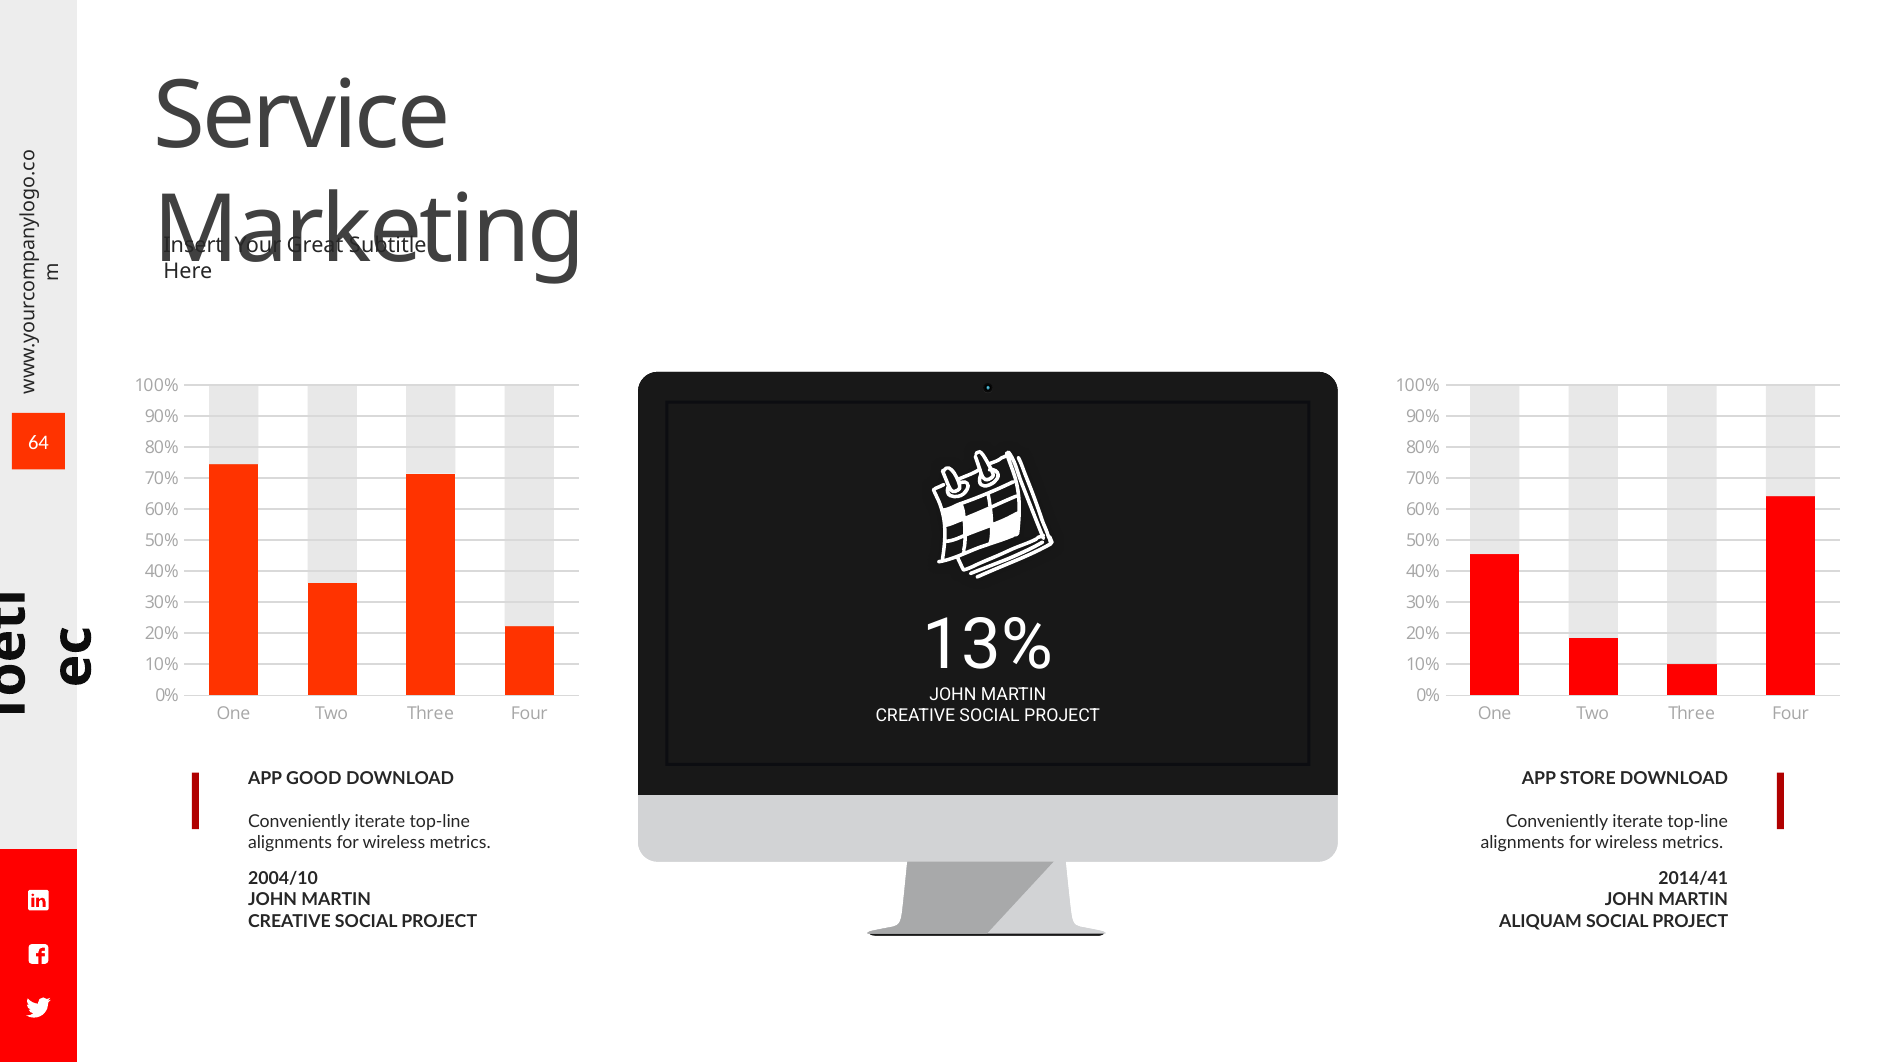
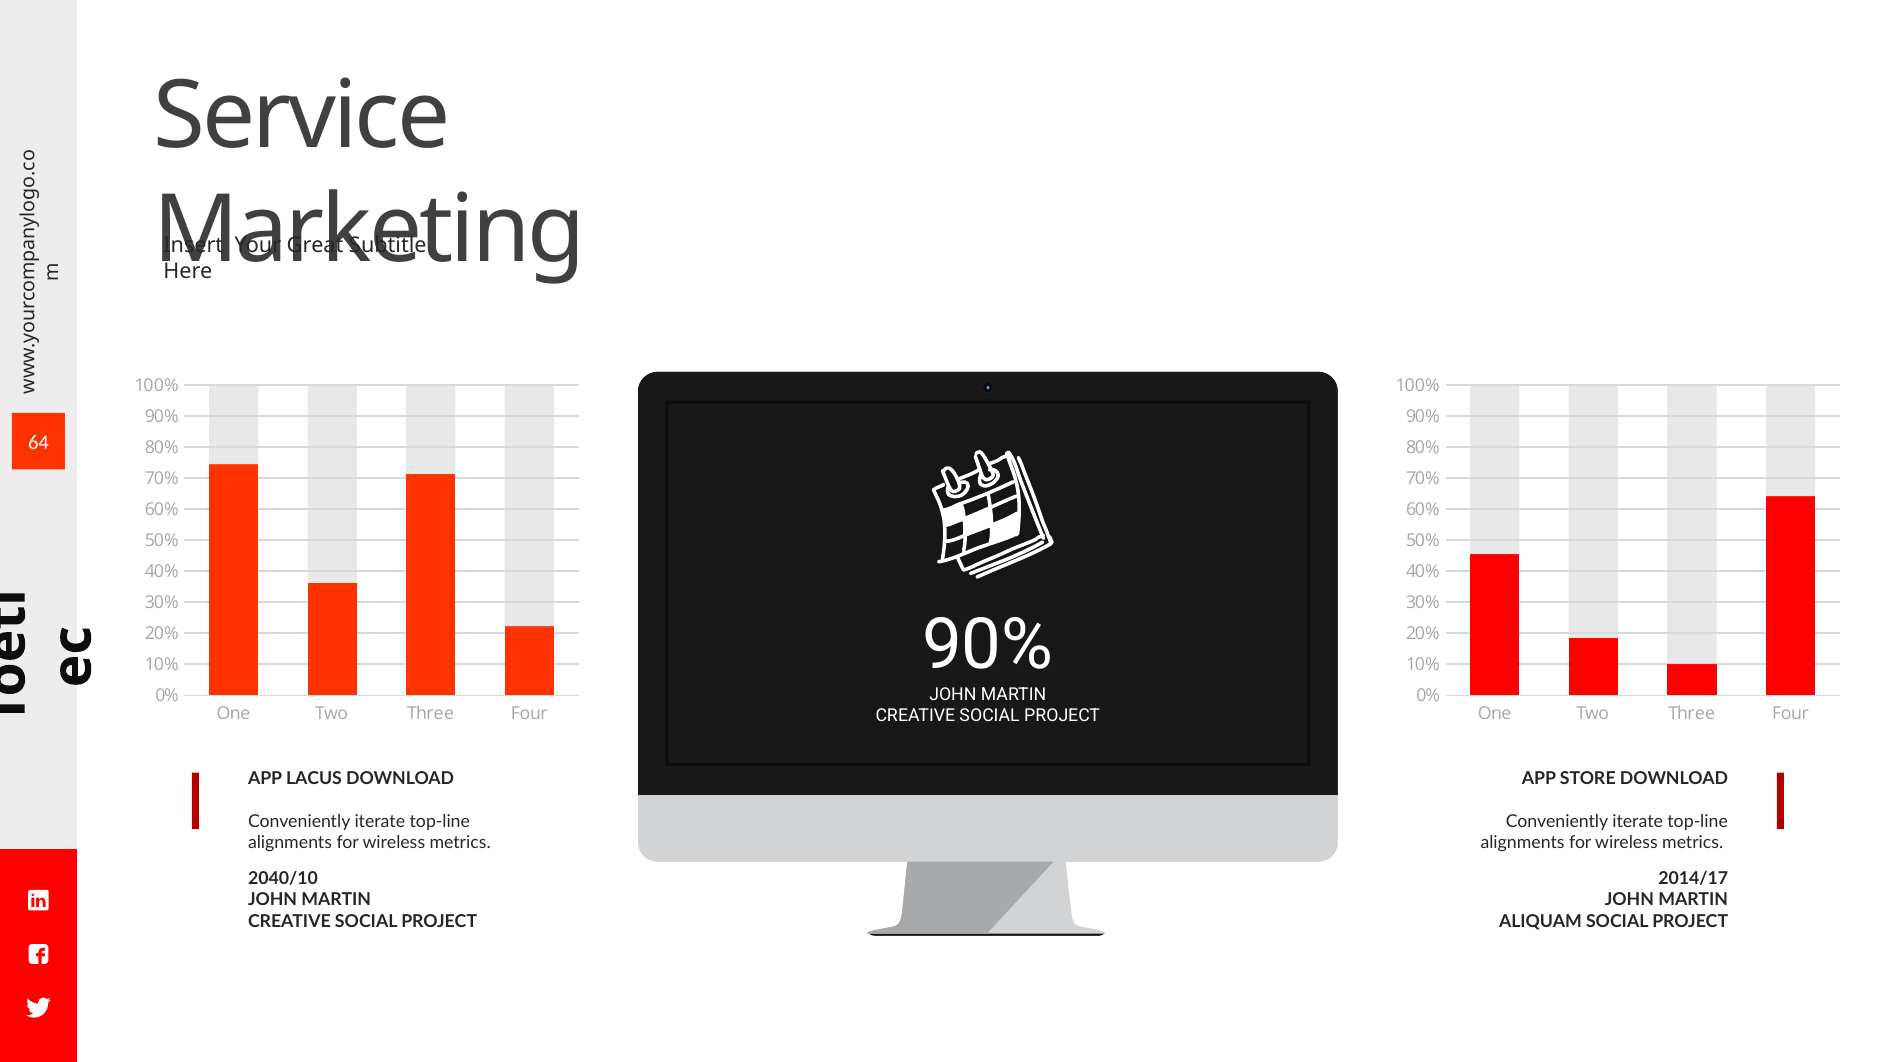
13% at (988, 644): 13% -> 90%
GOOD: GOOD -> LACUS
2004/10: 2004/10 -> 2040/10
2014/41: 2014/41 -> 2014/17
